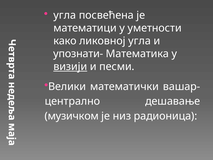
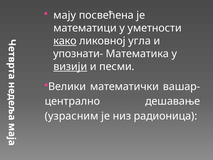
угла at (65, 15): угла -> мају
како underline: none -> present
музичком: музичком -> узрасним
